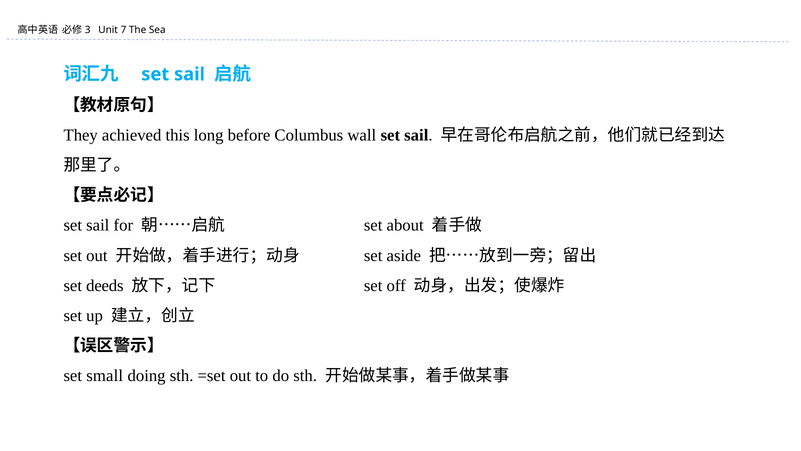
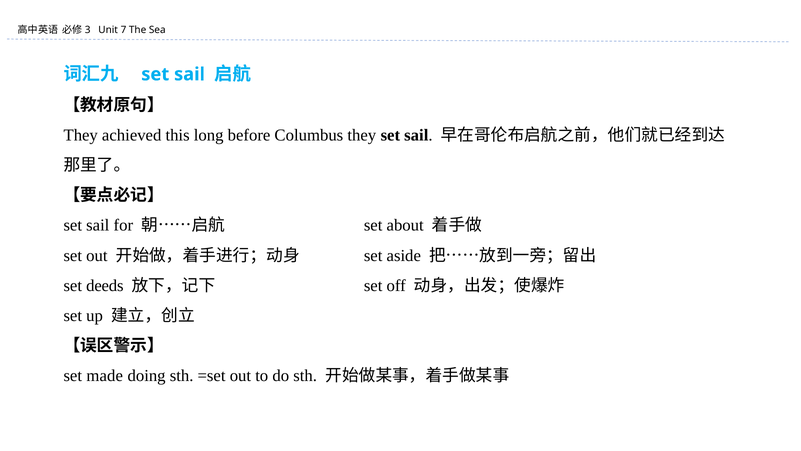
Columbus wall: wall -> they
small: small -> made
